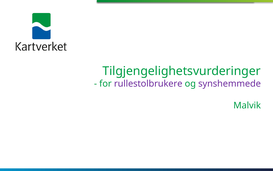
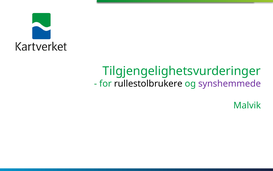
rullestolbrukere colour: purple -> black
